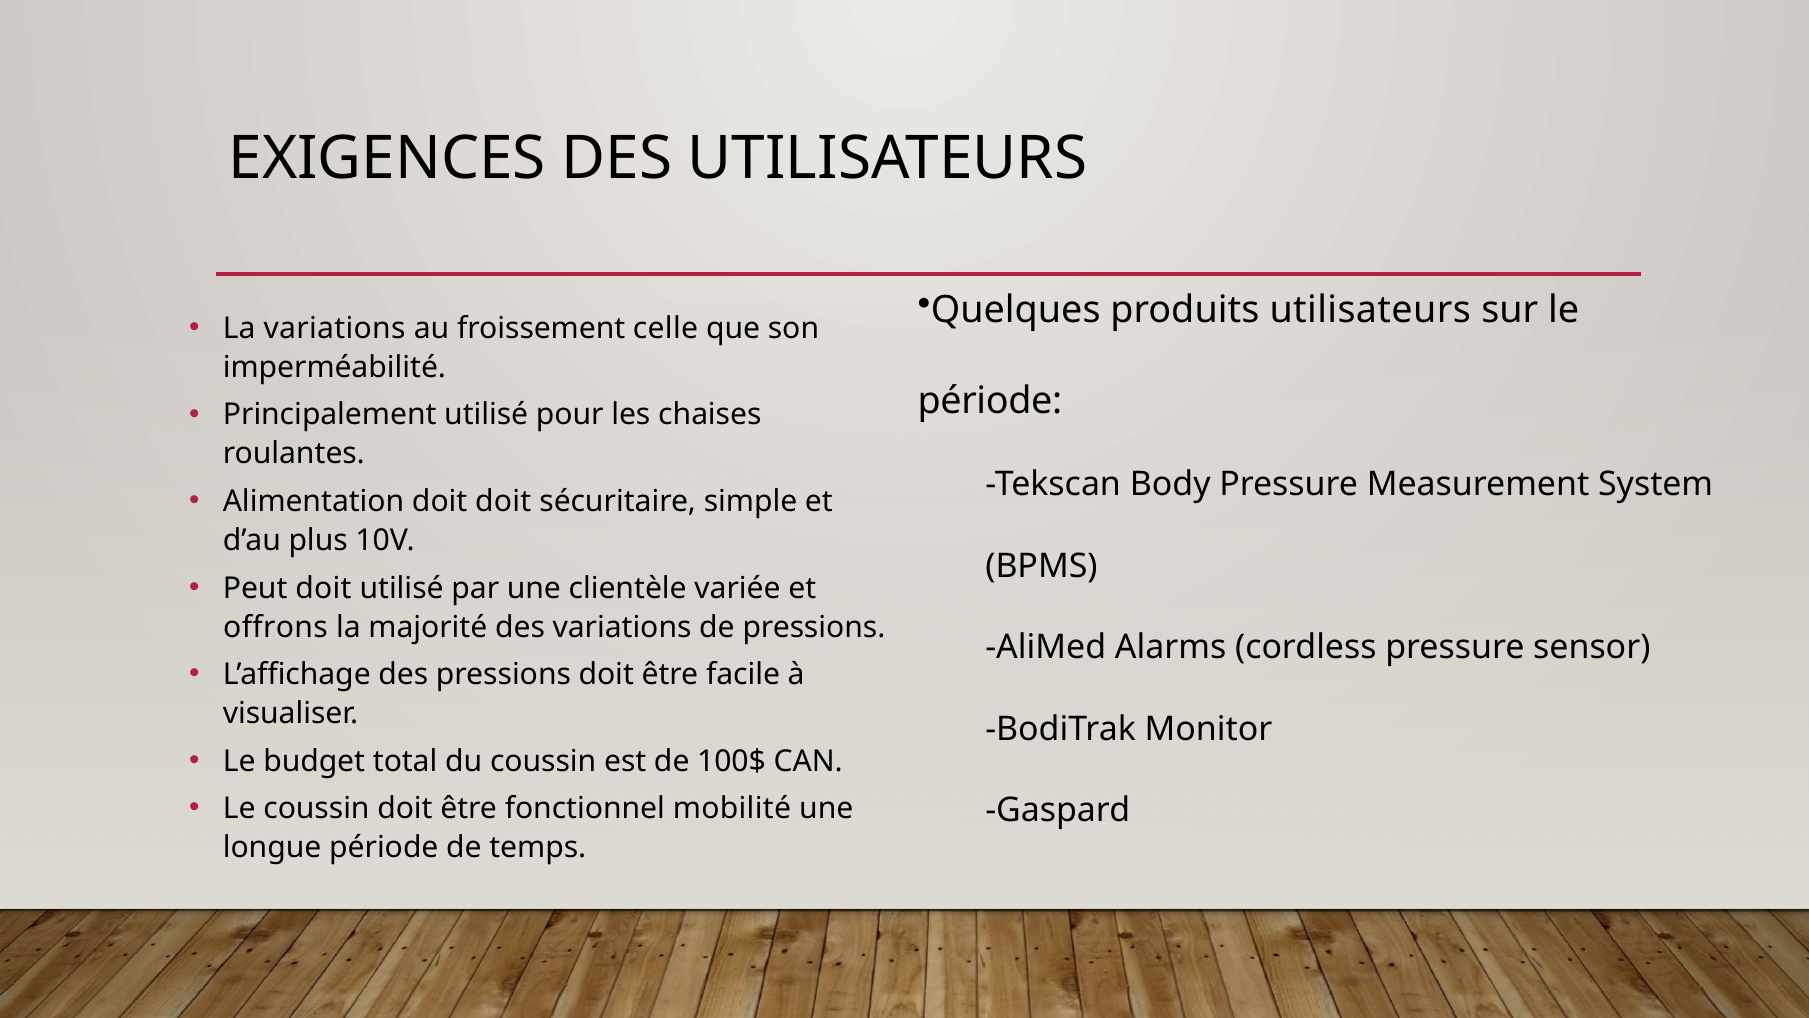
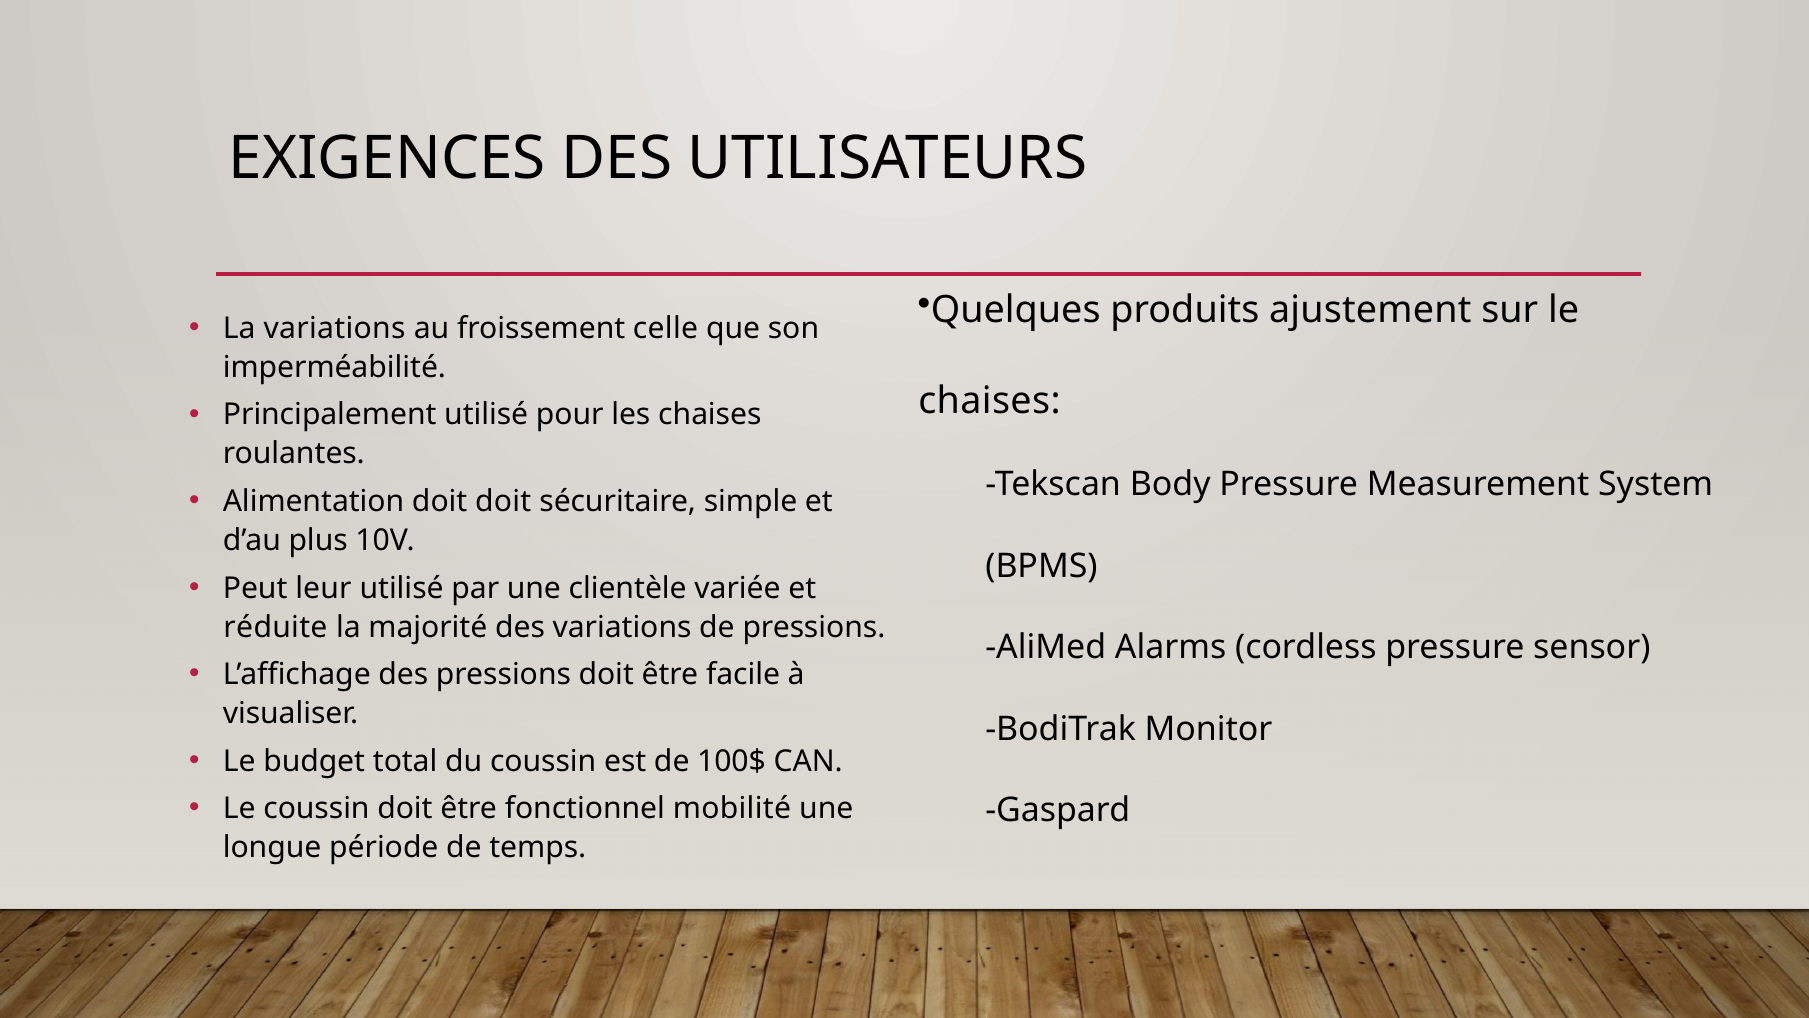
produits utilisateurs: utilisateurs -> ajustement
période at (990, 401): période -> chaises
Peut doit: doit -> leur
offrons: offrons -> réduite
